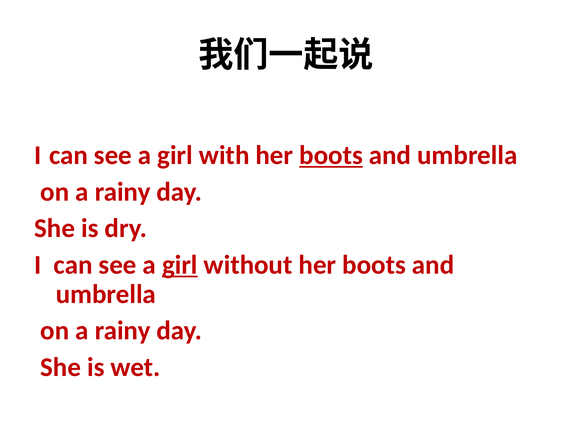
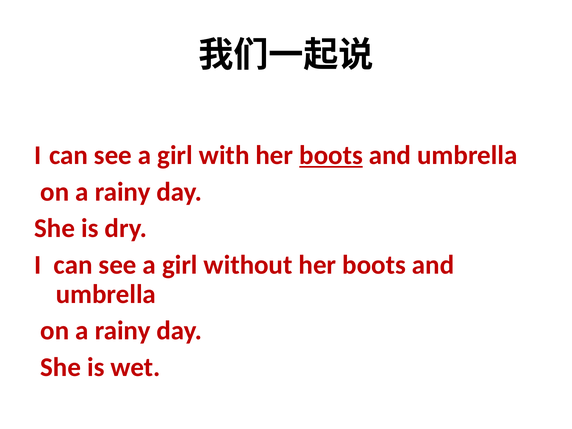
girl at (180, 265) underline: present -> none
